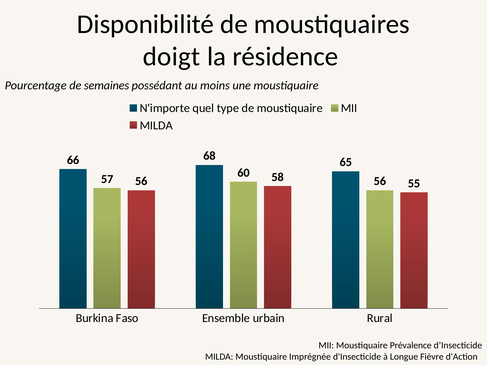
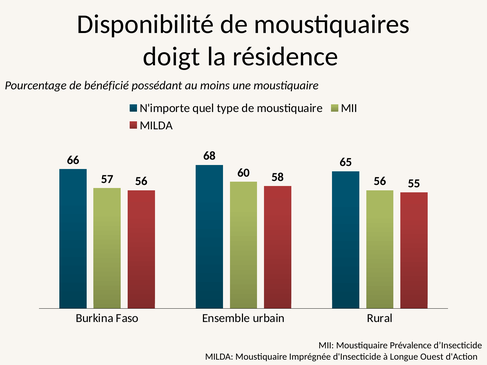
semaines: semaines -> bénéficié
Fièvre: Fièvre -> Ouest
